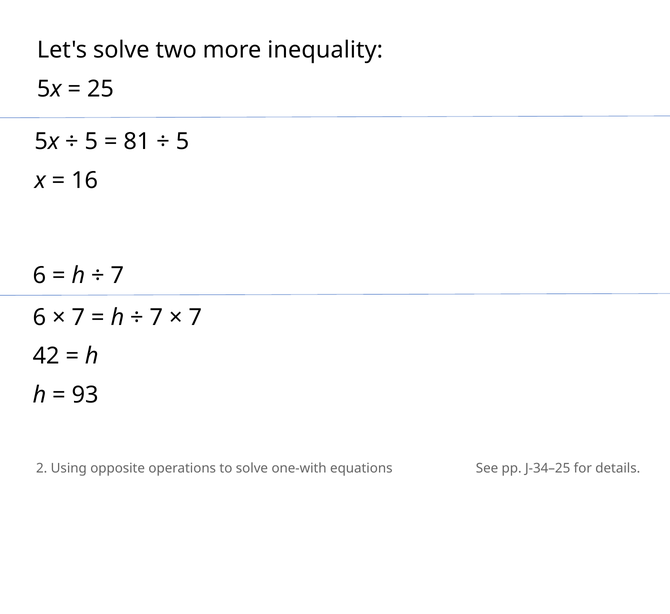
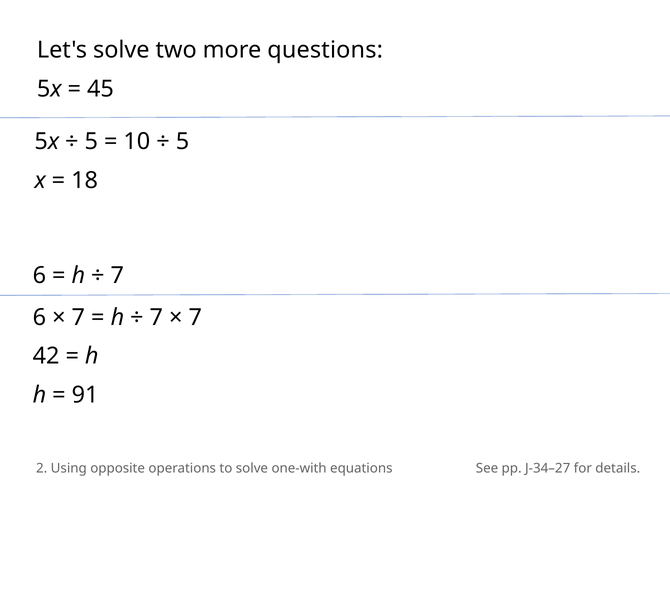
inequality: inequality -> questions
25: 25 -> 45
81: 81 -> 10
16: 16 -> 18
93: 93 -> 91
J-34–25: J-34–25 -> J-34–27
